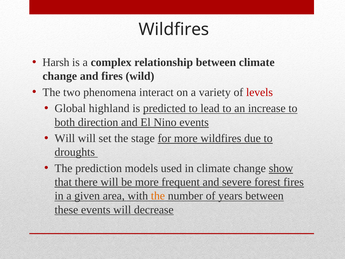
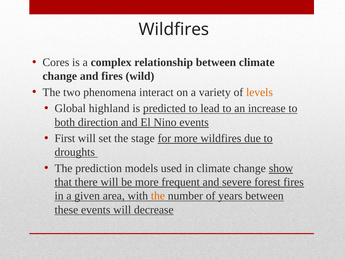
Harsh: Harsh -> Cores
levels colour: red -> orange
Will at (65, 138): Will -> First
